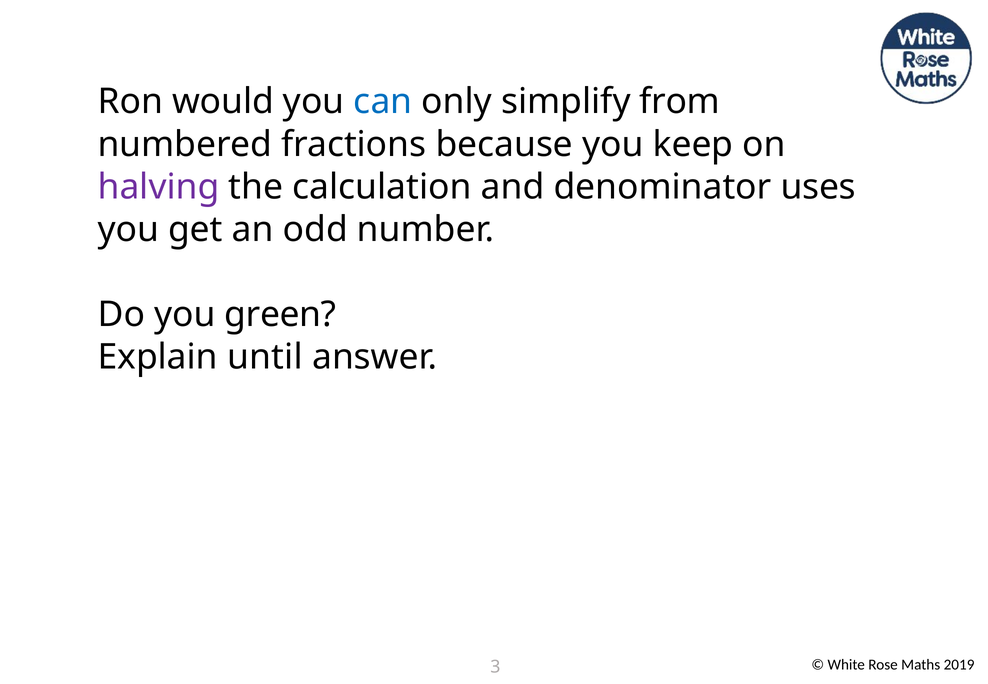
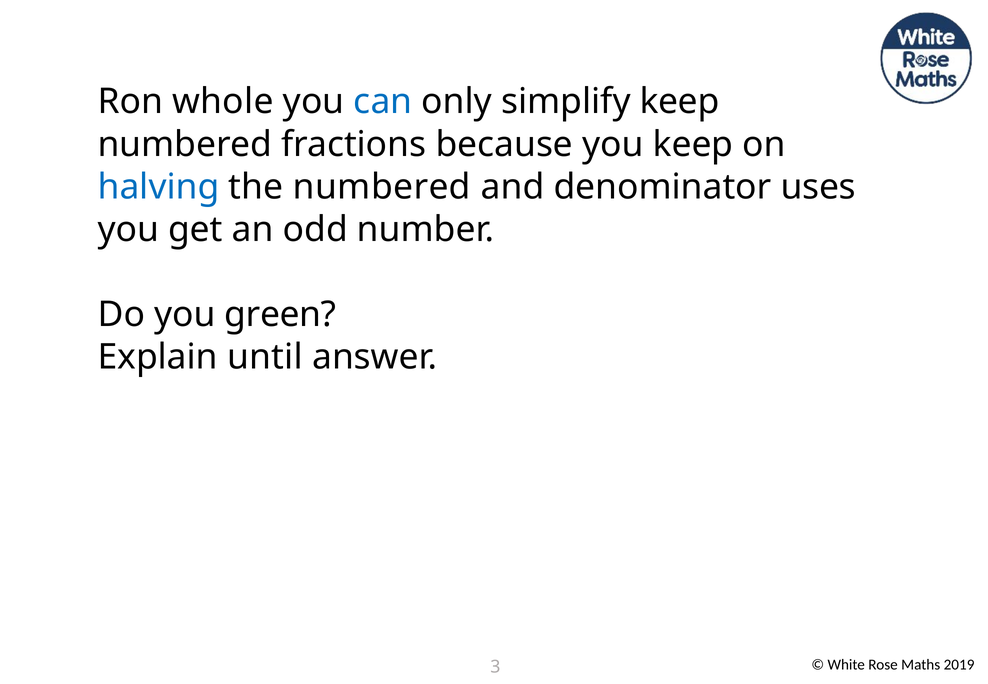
would: would -> whole
simplify from: from -> keep
halving colour: purple -> blue
the calculation: calculation -> numbered
